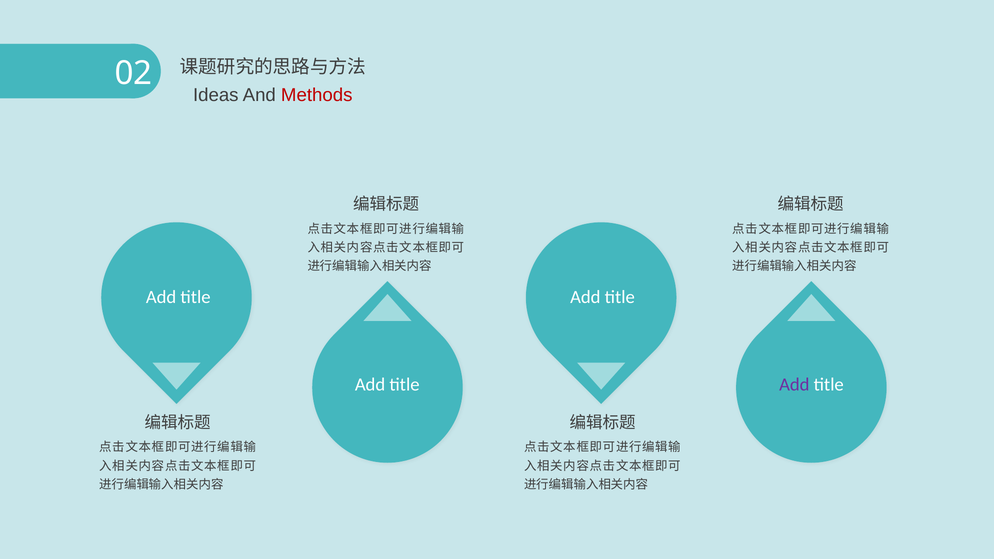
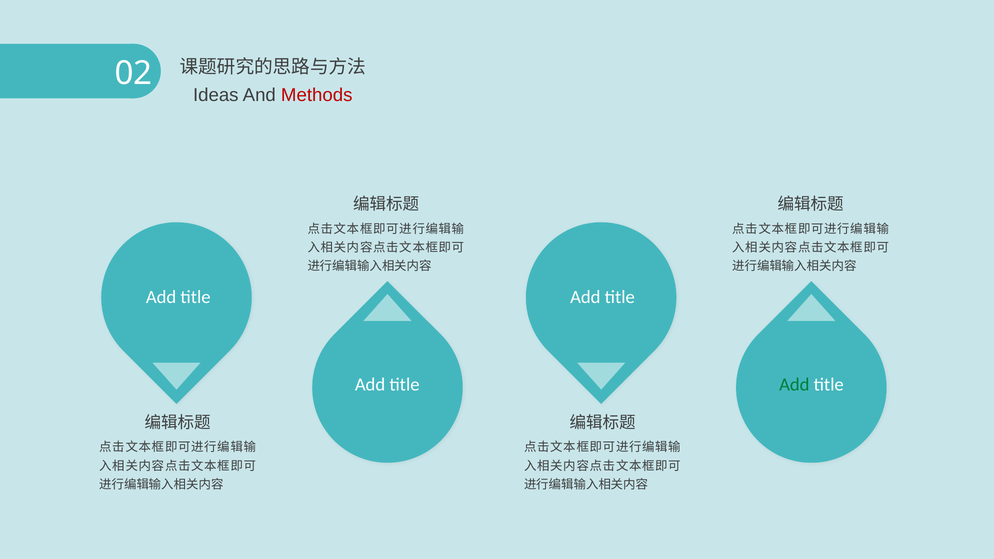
Add at (794, 385) colour: purple -> green
